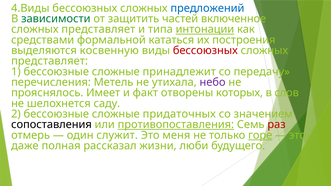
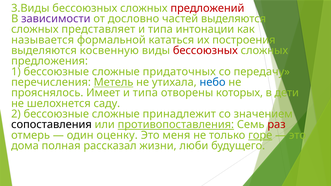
4.Виды: 4.Виды -> 3.Виды
предложений colour: blue -> red
зависимости colour: green -> purple
защитить: защитить -> дословно
частей включенное: включенное -> выделяются
интонации underline: present -> none
средствами: средствами -> называется
представляет at (50, 61): представляет -> предложения
принадлежит: принадлежит -> придаточных
Метель underline: none -> present
небо colour: purple -> blue
факт at (145, 93): факт -> типа
слов: слов -> дети
придаточных: придаточных -> принадлежит
служит: служит -> оценку
даже: даже -> дома
